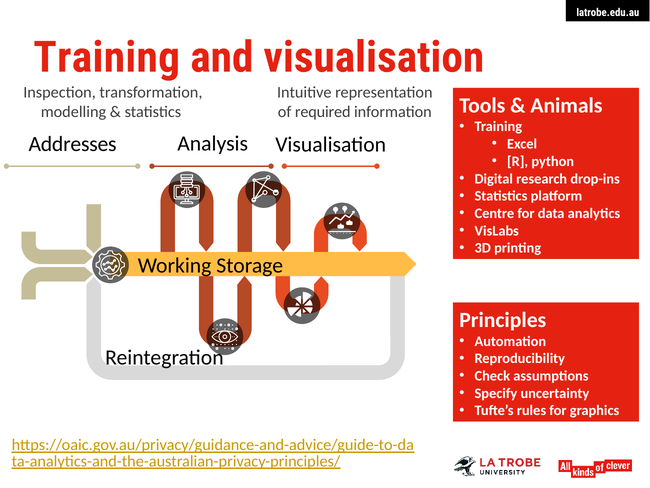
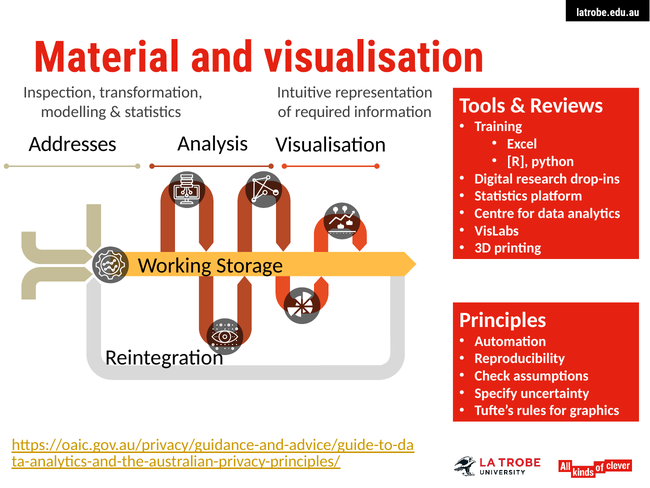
Training at (107, 57): Training -> Material
Animals: Animals -> Reviews
